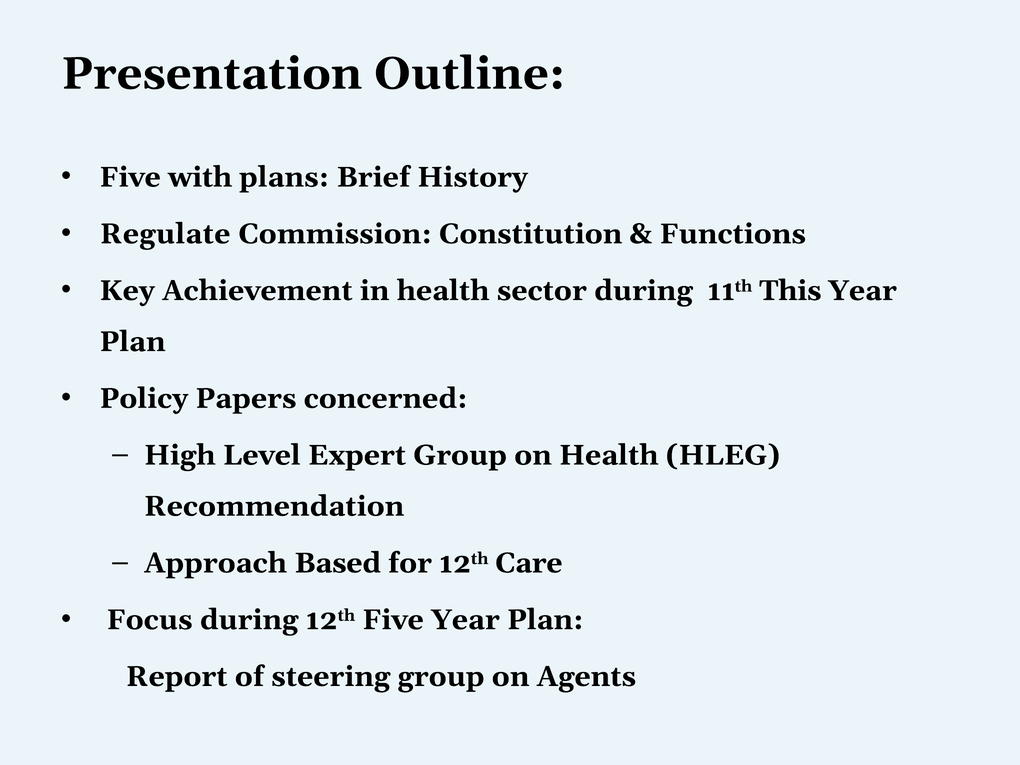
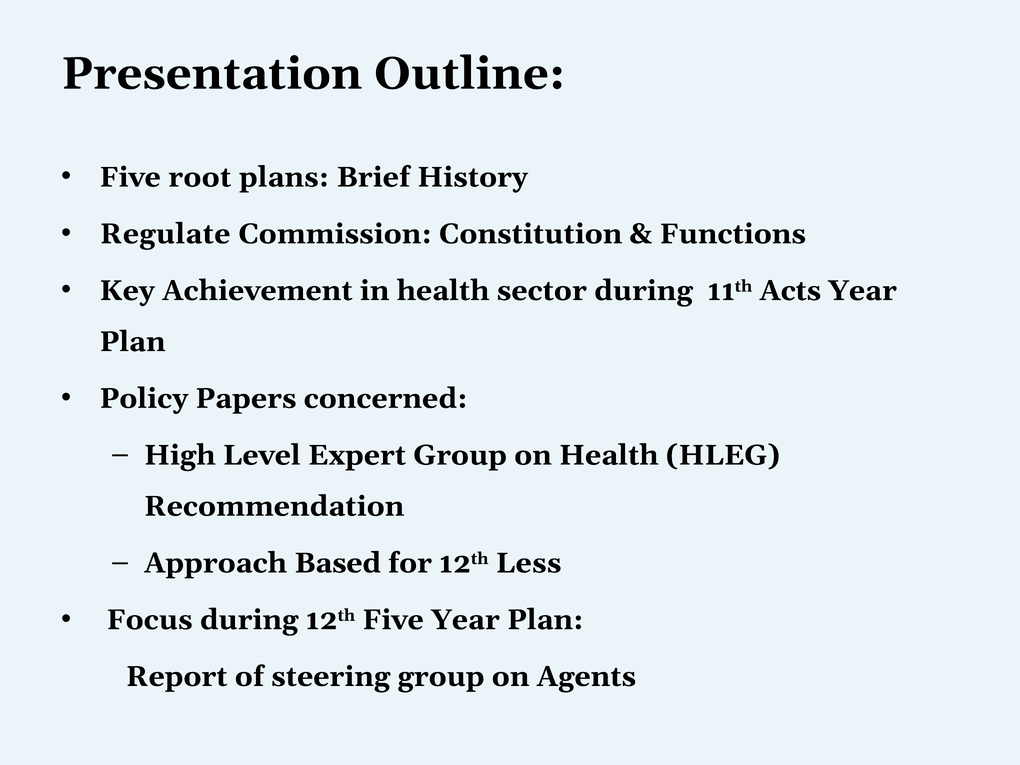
with: with -> root
This: This -> Acts
Care: Care -> Less
